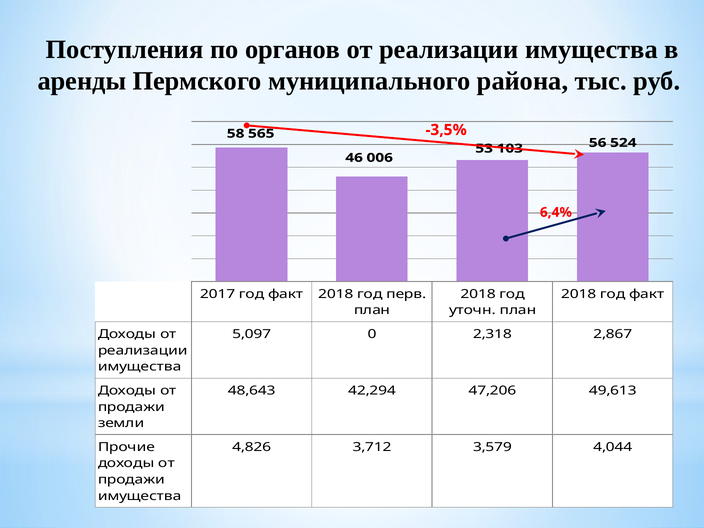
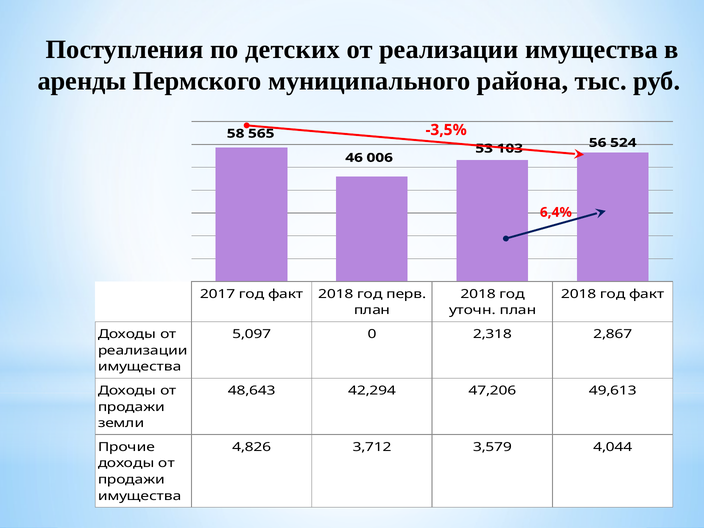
органов: органов -> детских
